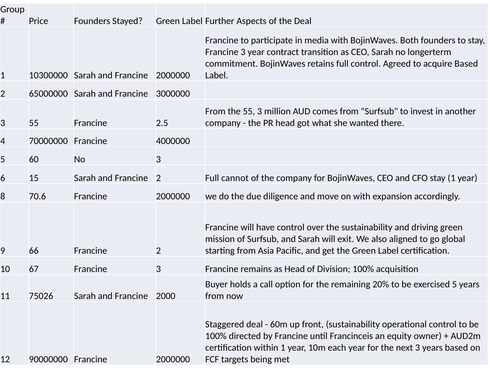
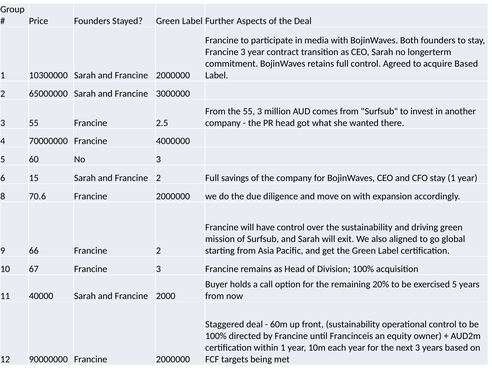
cannot: cannot -> savings
75026: 75026 -> 40000
